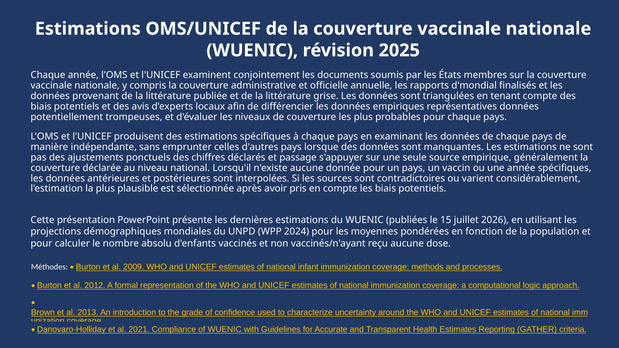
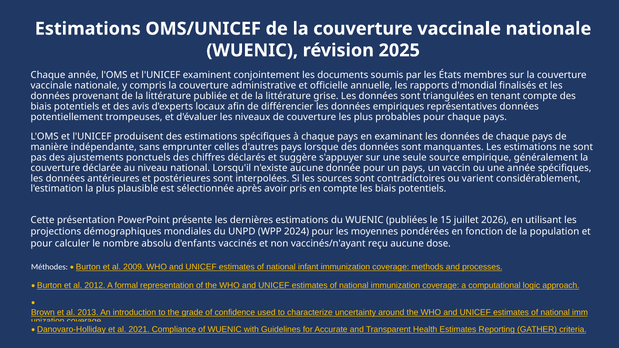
passage: passage -> suggère
